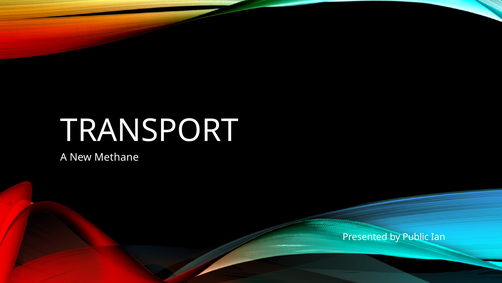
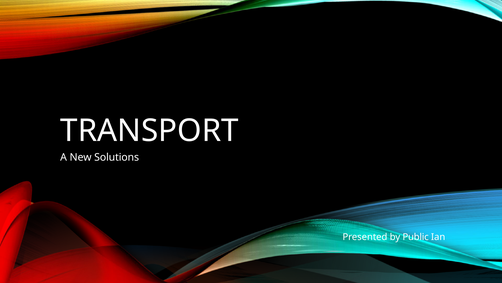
Methane: Methane -> Solutions
